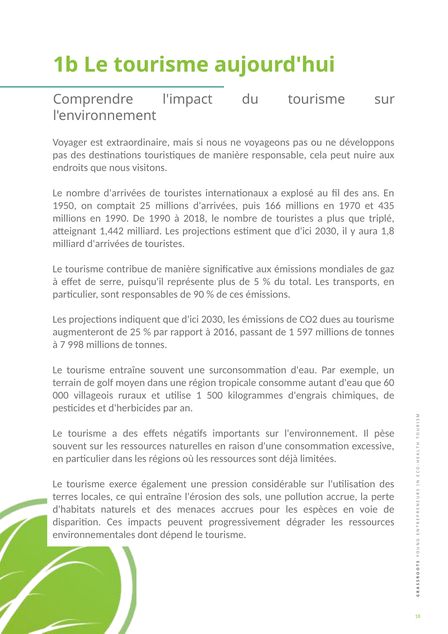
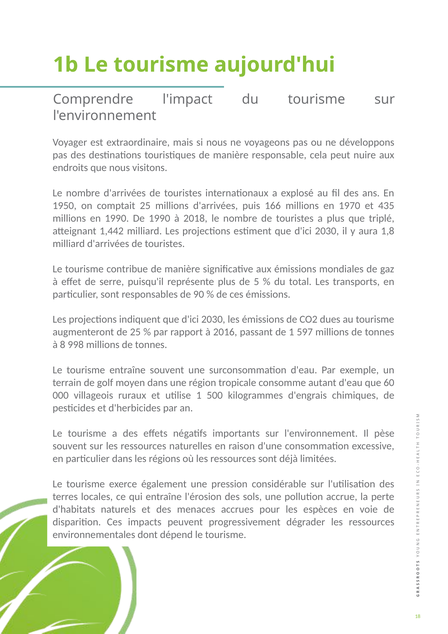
7: 7 -> 8
